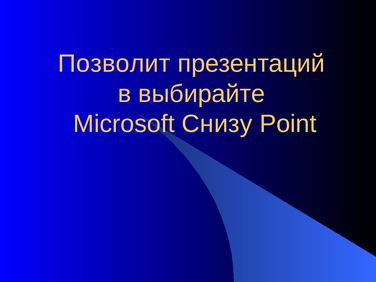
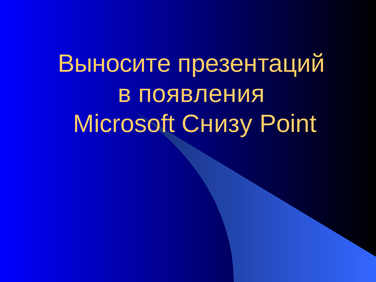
Позволит: Позволит -> Выносите
выбирайте: выбирайте -> появления
